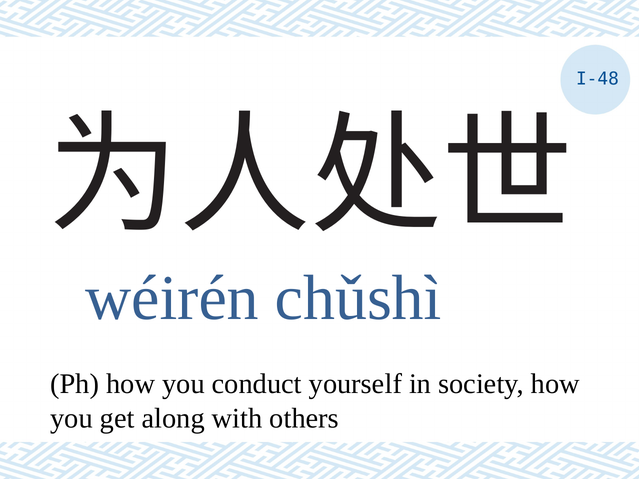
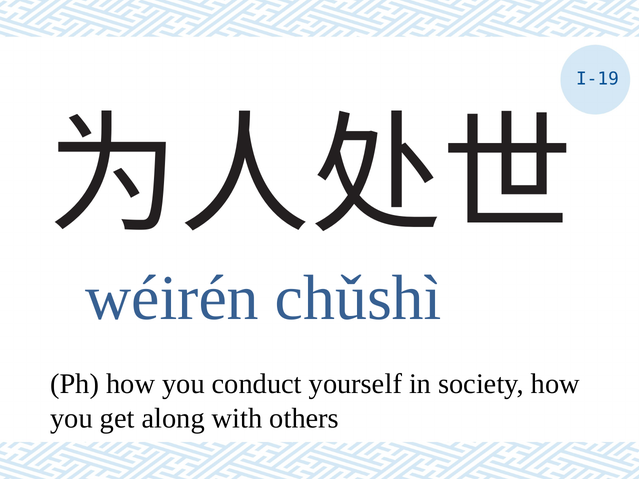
I-48: I-48 -> I-19
